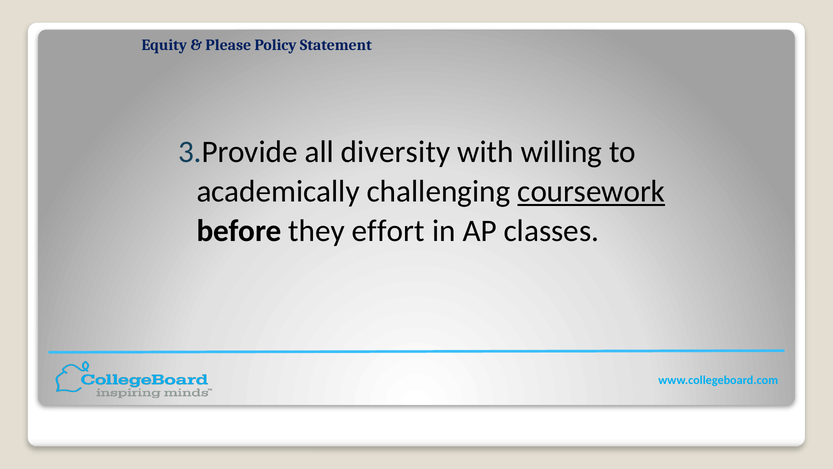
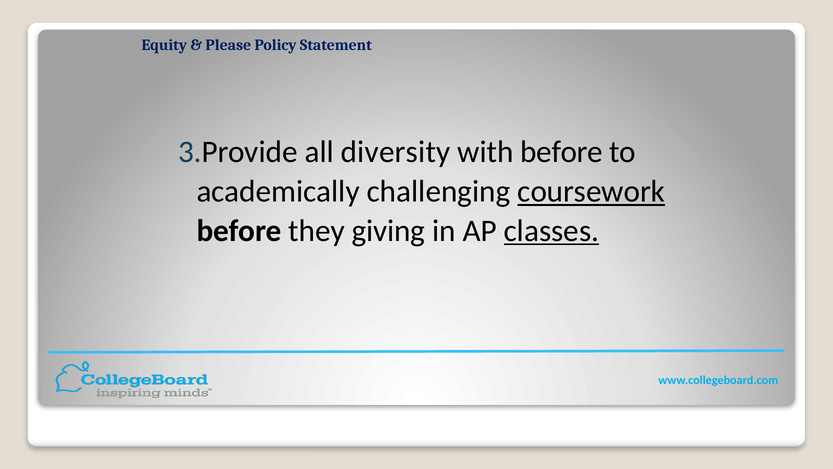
with willing: willing -> before
effort: effort -> giving
classes underline: none -> present
